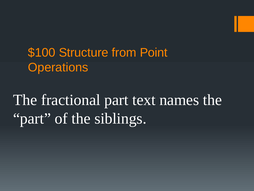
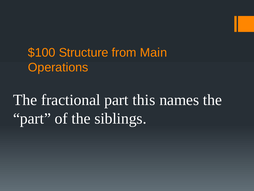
Point: Point -> Main
text: text -> this
